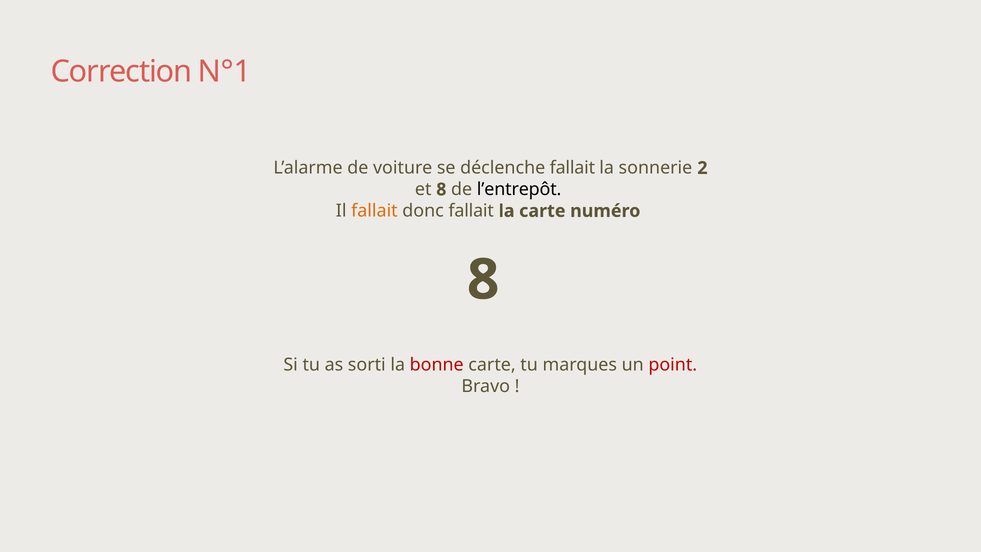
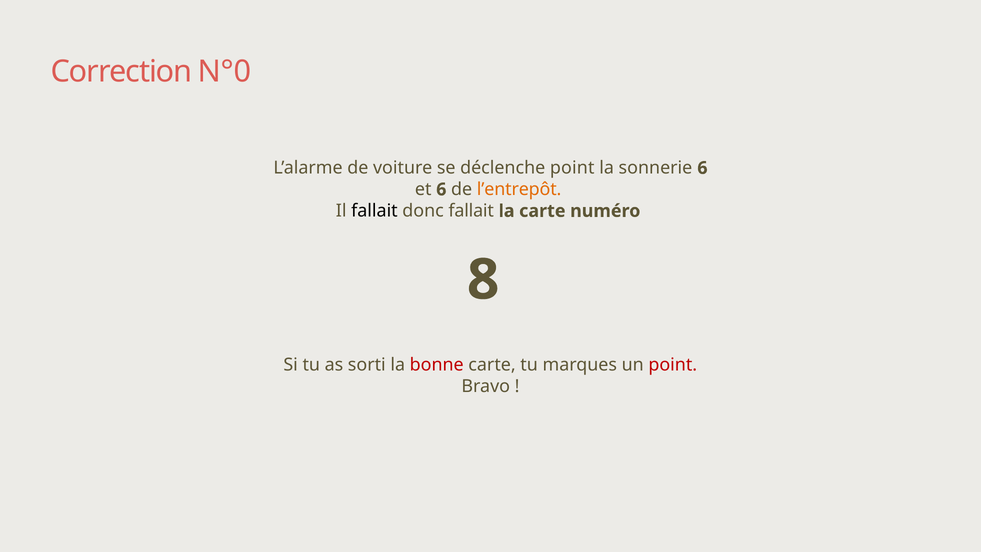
N°1: N°1 -> N°0
déclenche fallait: fallait -> point
sonnerie 2: 2 -> 6
et 8: 8 -> 6
l’entrepôt colour: black -> orange
fallait at (374, 211) colour: orange -> black
